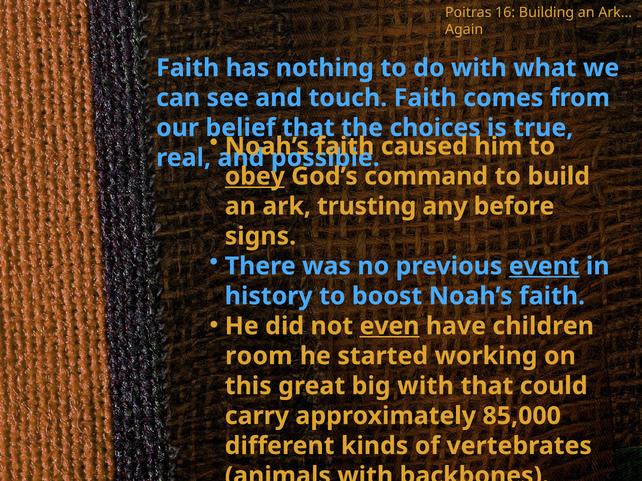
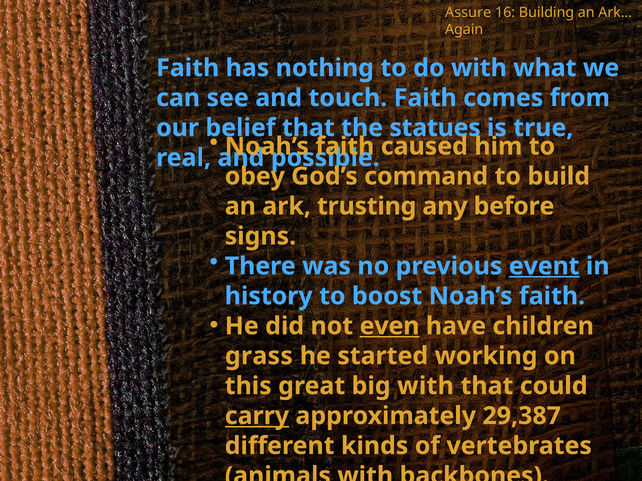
Poitras: Poitras -> Assure
choices: choices -> statues
obey underline: present -> none
room: room -> grass
carry underline: none -> present
85,000: 85,000 -> 29,387
